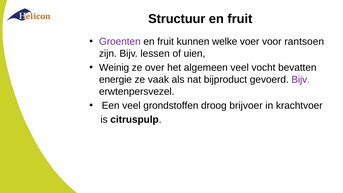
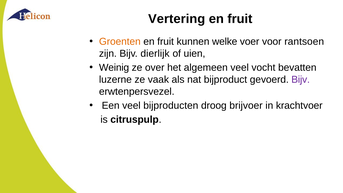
Structuur: Structuur -> Vertering
Groenten colour: purple -> orange
lessen: lessen -> dierlijk
energie: energie -> luzerne
grondstoffen: grondstoffen -> bijproducten
